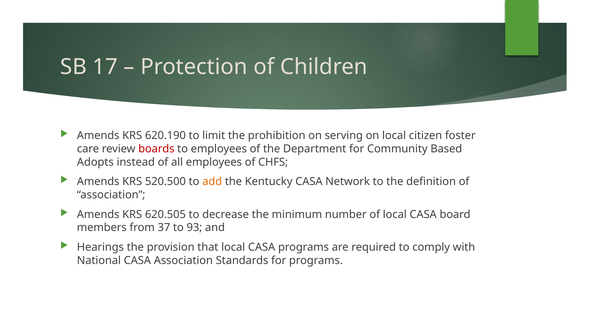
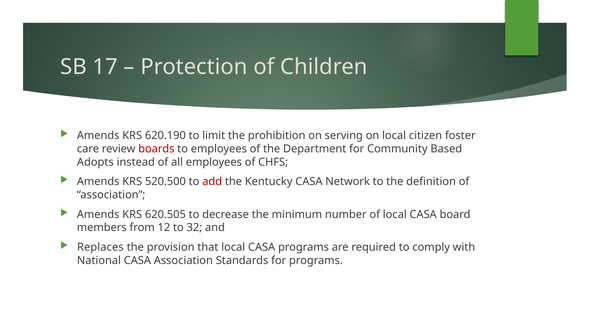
add colour: orange -> red
37: 37 -> 12
93: 93 -> 32
Hearings: Hearings -> Replaces
